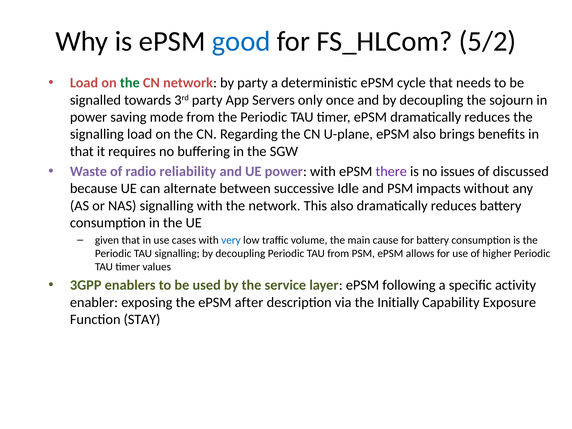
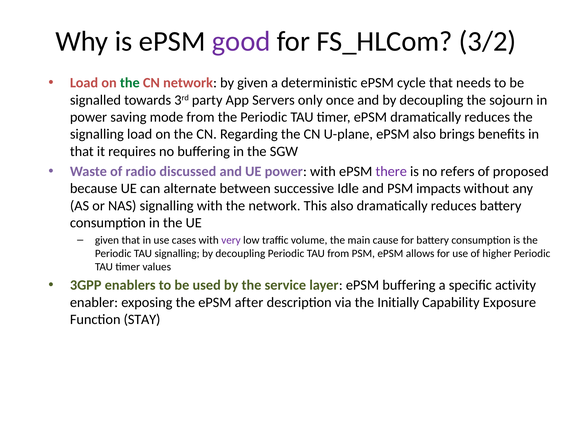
good colour: blue -> purple
5/2: 5/2 -> 3/2
by party: party -> given
reliability: reliability -> discussed
issues: issues -> refers
discussed: discussed -> proposed
very colour: blue -> purple
ePSM following: following -> buffering
